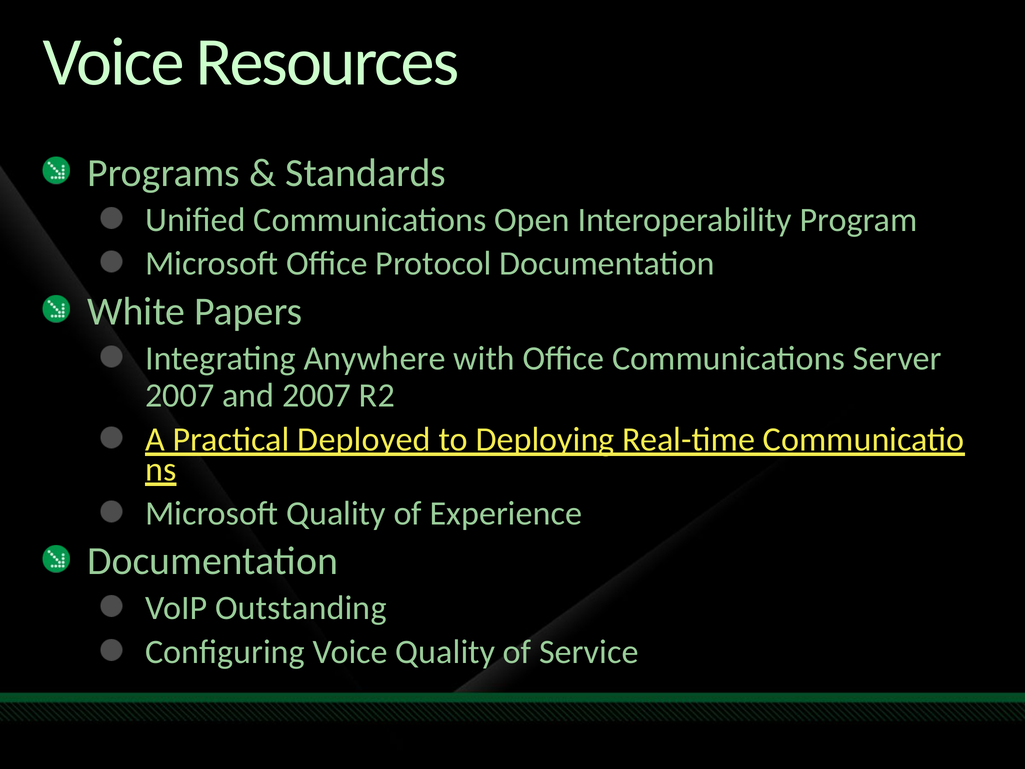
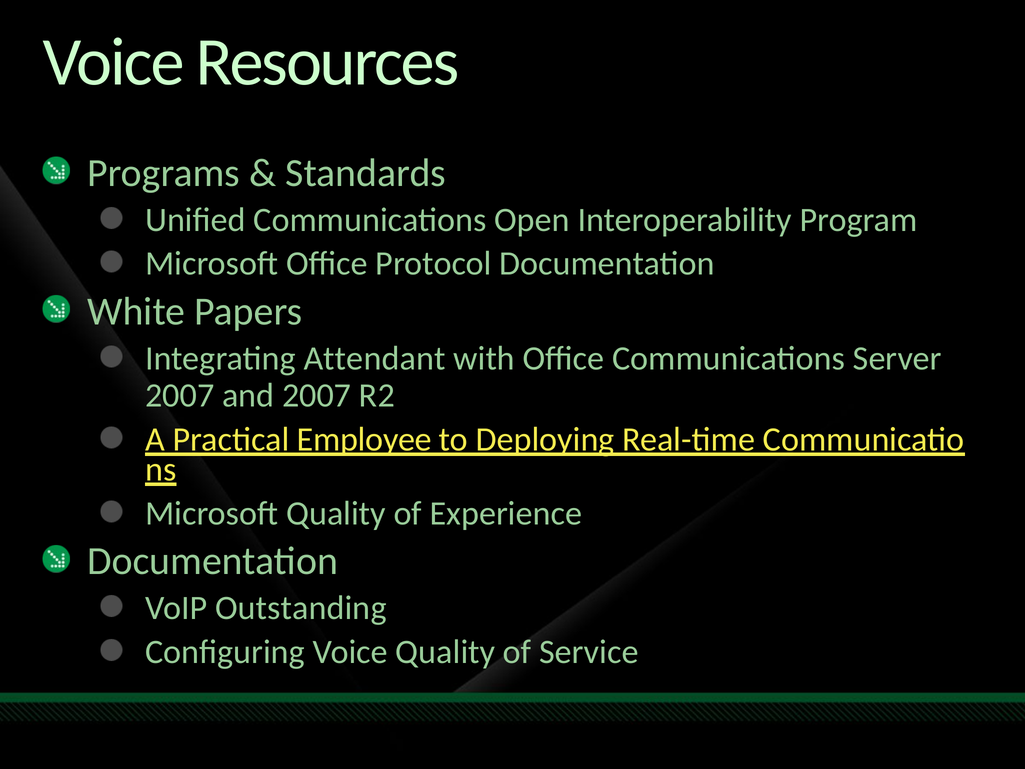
Anywhere: Anywhere -> Attendant
Deployed: Deployed -> Employee
